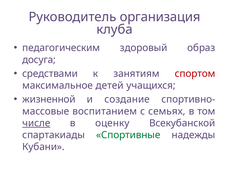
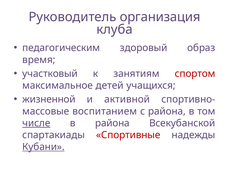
досуга: досуга -> время
средствами: средствами -> участковый
создание: создание -> активной
с семьях: семьях -> района
в оценку: оценку -> района
Спортивные colour: green -> red
Кубани underline: none -> present
